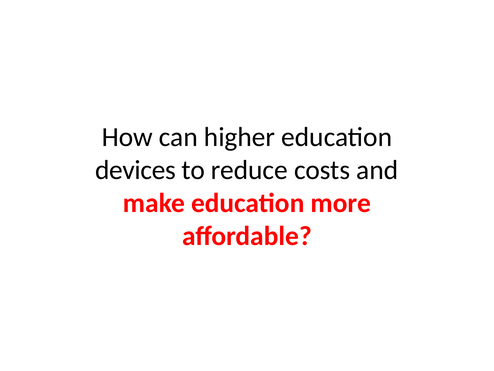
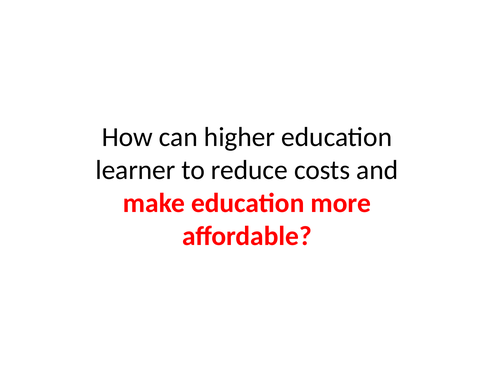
devices: devices -> learner
